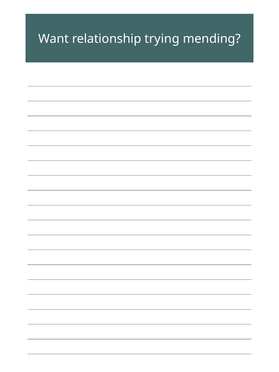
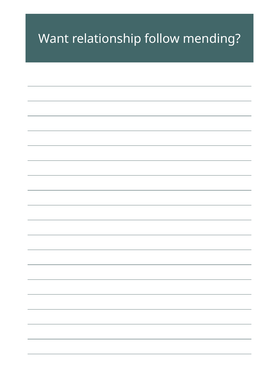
trying: trying -> follow
